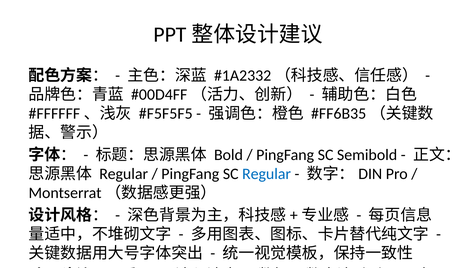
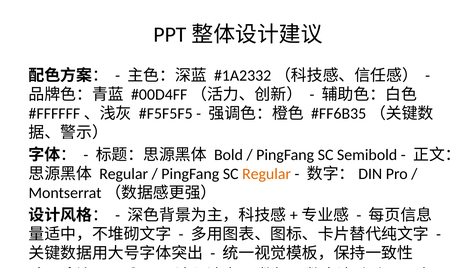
Regular at (267, 174) colour: blue -> orange
